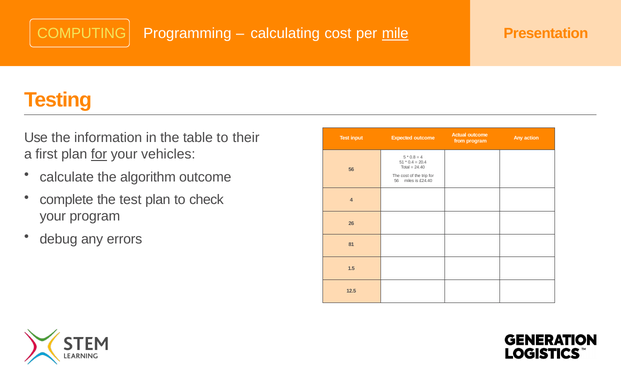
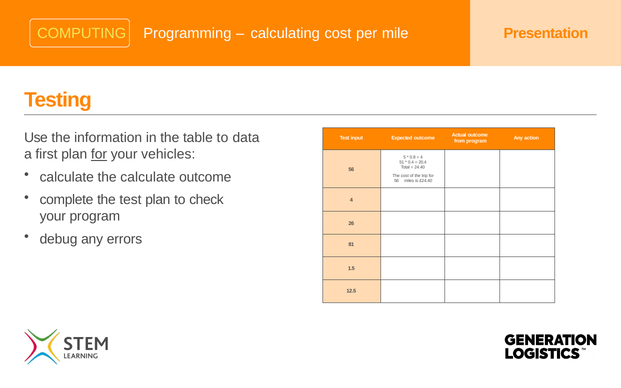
mile underline: present -> none
their: their -> data
the algorithm: algorithm -> calculate
